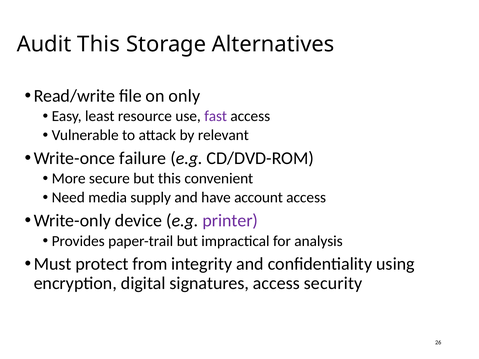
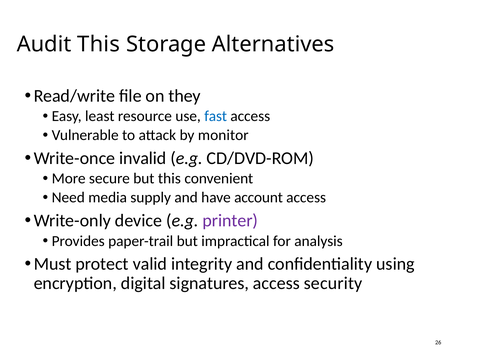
only: only -> they
fast colour: purple -> blue
relevant: relevant -> monitor
failure: failure -> invalid
from: from -> valid
